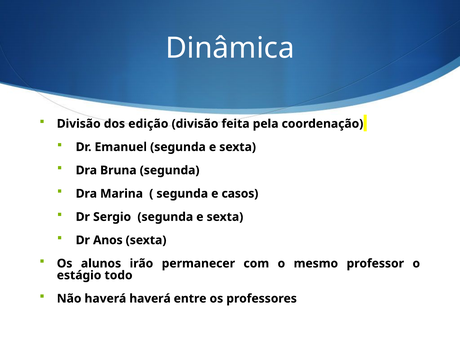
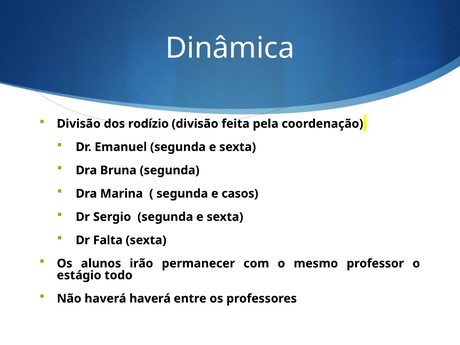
edição: edição -> rodízio
Anos: Anos -> Falta
